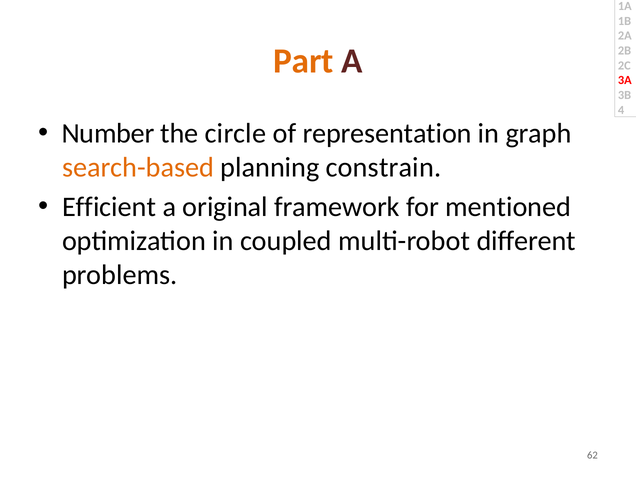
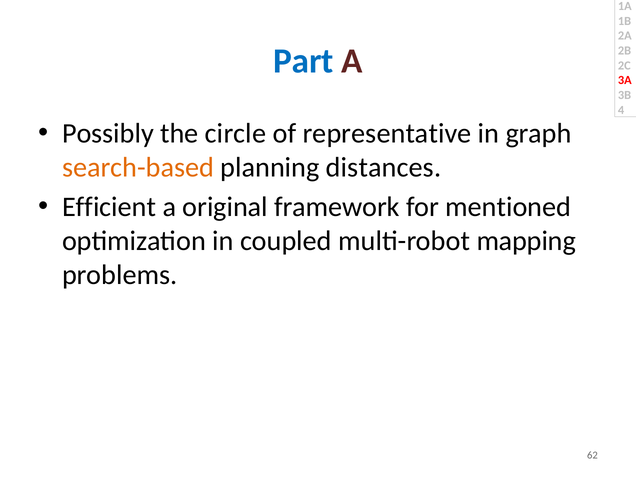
Part colour: orange -> blue
Number: Number -> Possibly
representation: representation -> representative
constrain: constrain -> distances
different: different -> mapping
